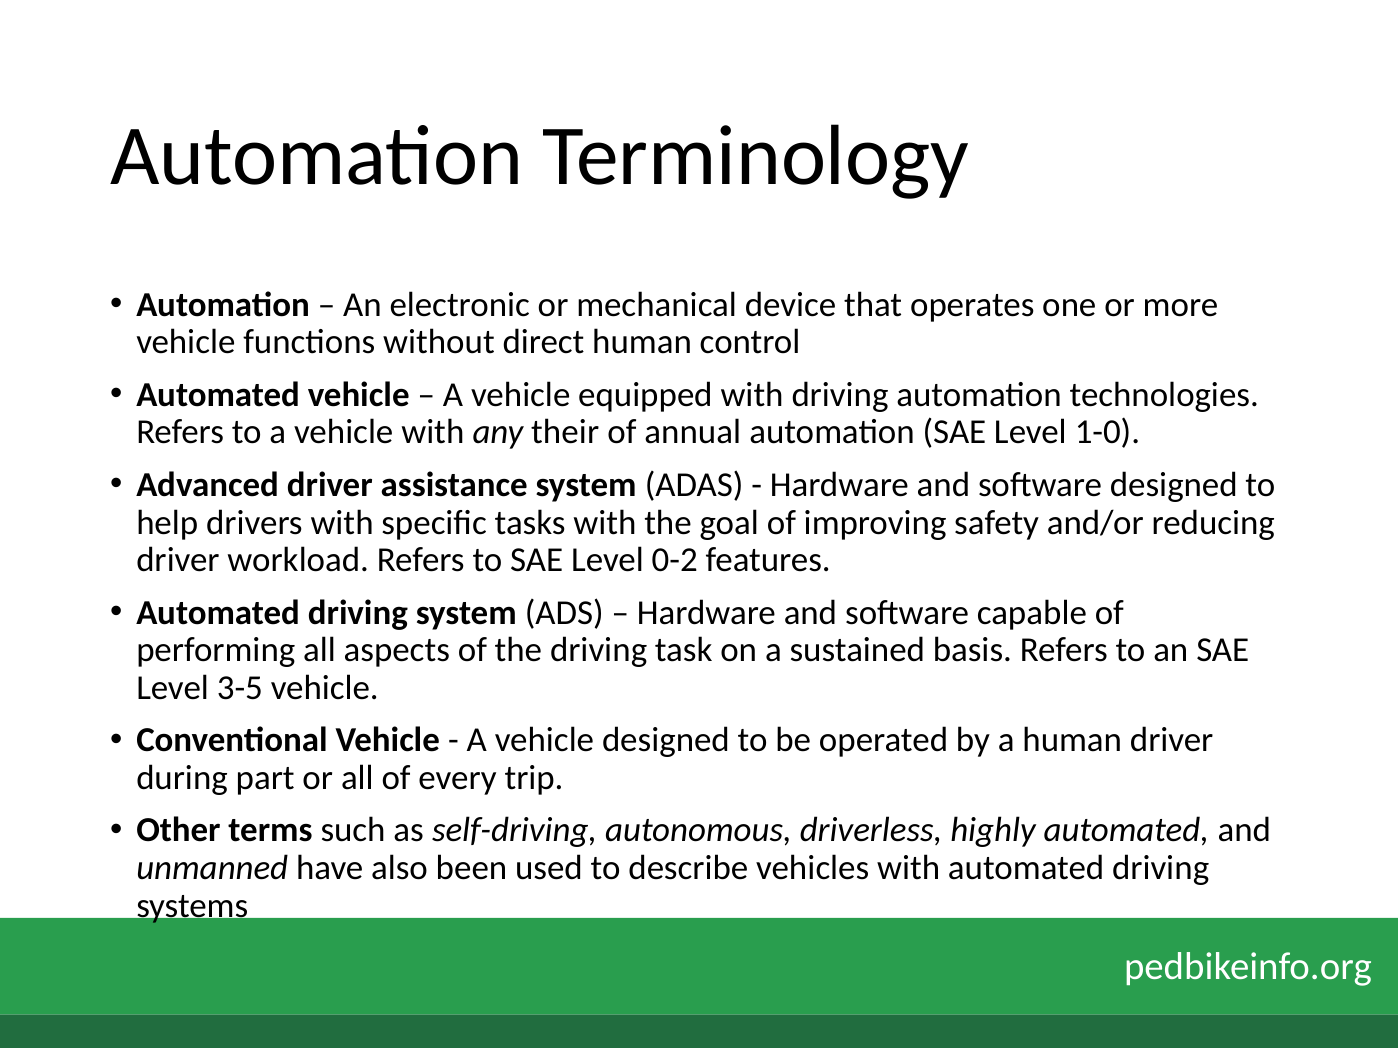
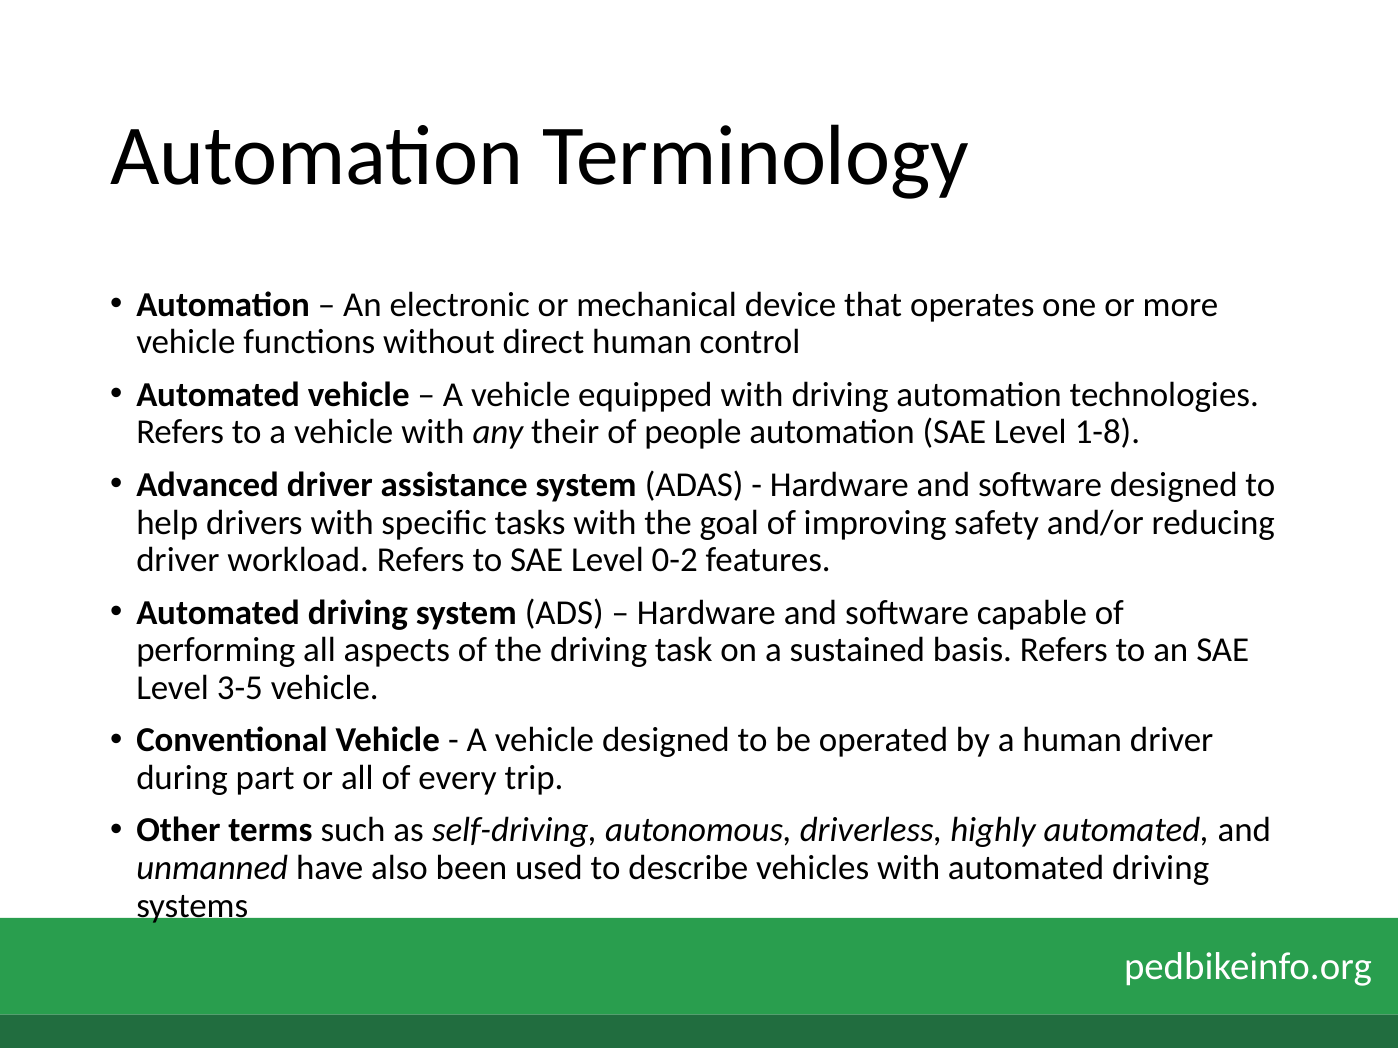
annual: annual -> people
1-0: 1-0 -> 1-8
